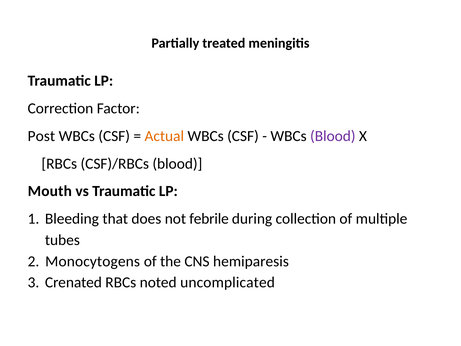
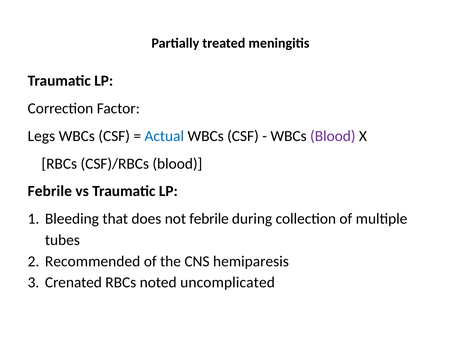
Post: Post -> Legs
Actual colour: orange -> blue
Mouth at (50, 191): Mouth -> Febrile
Monocytogens: Monocytogens -> Recommended
